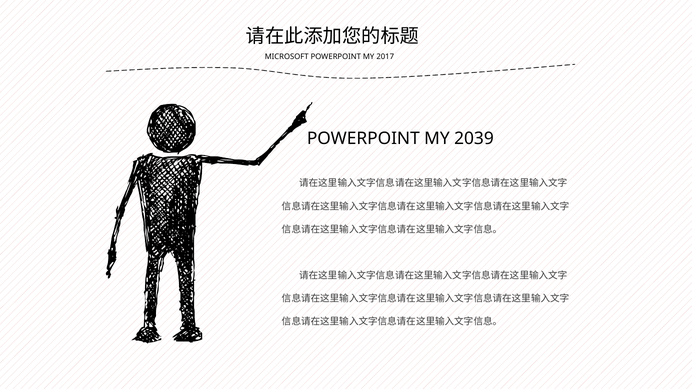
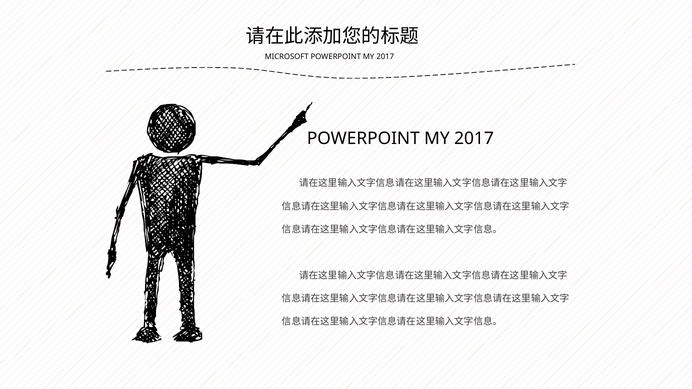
2039 at (474, 139): 2039 -> 2017
